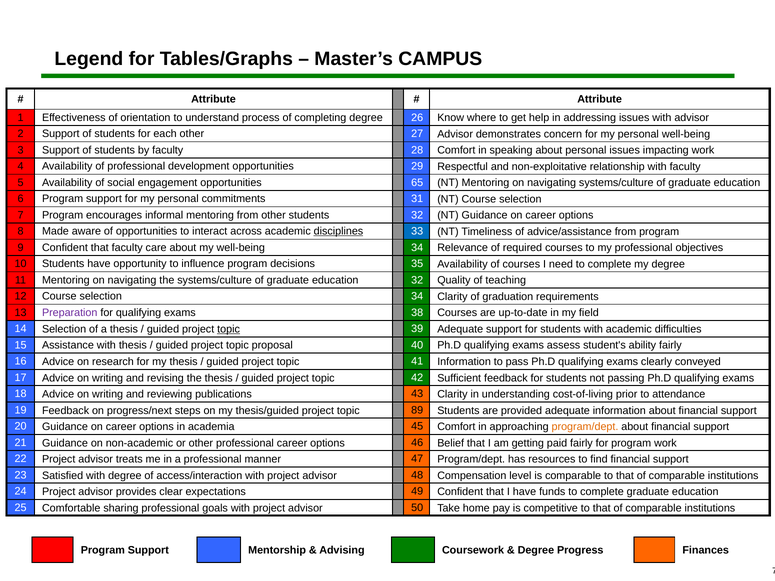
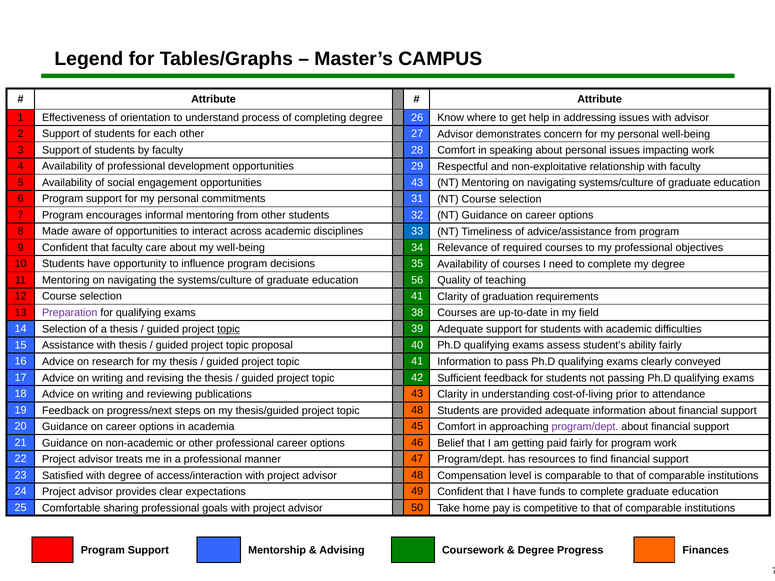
opportunities 65: 65 -> 43
disciplines underline: present -> none
education 32: 32 -> 56
selection 34: 34 -> 41
topic 89: 89 -> 48
program/dept at (585, 427) colour: orange -> purple
